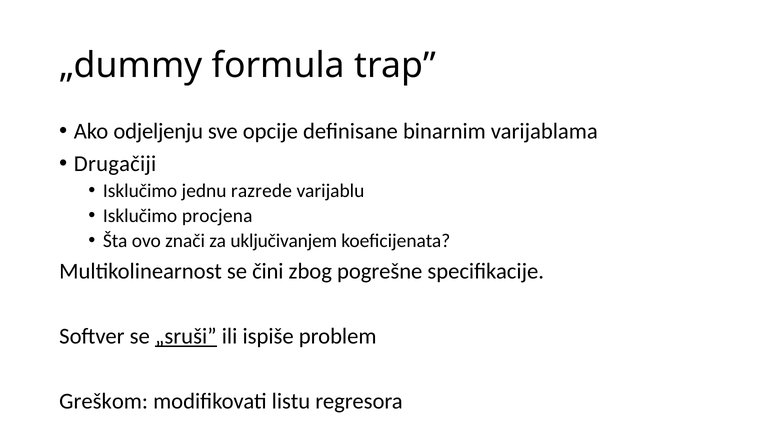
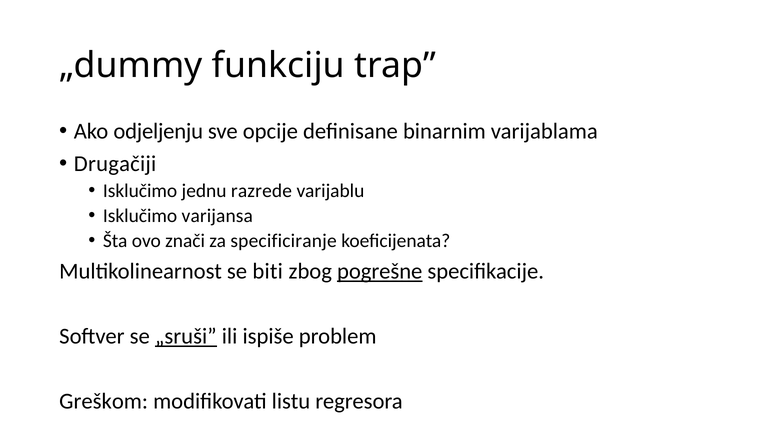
formula: formula -> funkciju
procjena: procjena -> varijansa
uključivanjem: uključivanjem -> specificiranje
čini: čini -> biti
pogrešne underline: none -> present
